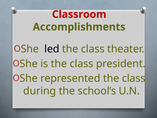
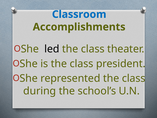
Classroom colour: red -> blue
